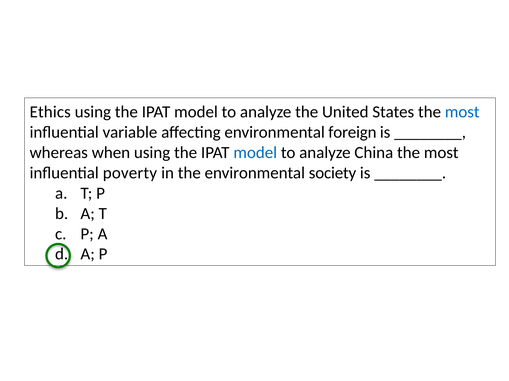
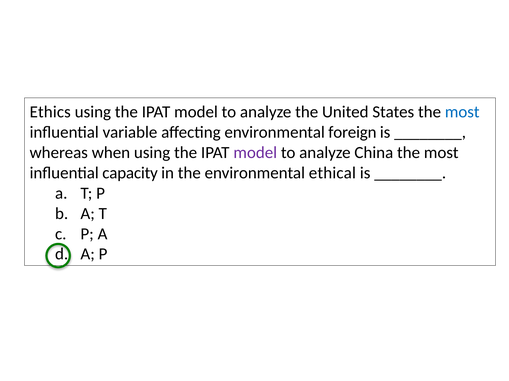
model at (255, 153) colour: blue -> purple
poverty: poverty -> capacity
society: society -> ethical
